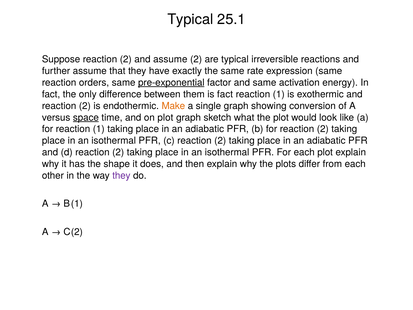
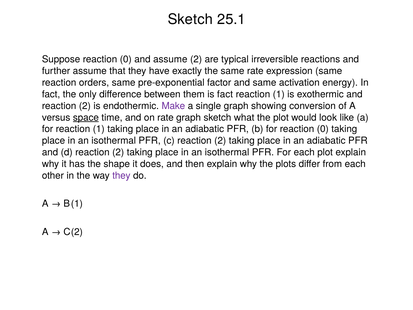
Typical at (190, 19): Typical -> Sketch
Suppose reaction 2: 2 -> 0
pre-exponential underline: present -> none
Make colour: orange -> purple
on plot: plot -> rate
for reaction 2: 2 -> 0
